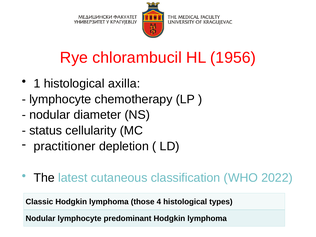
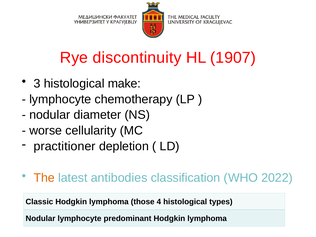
chlorambucil: chlorambucil -> discontinuity
1956: 1956 -> 1907
1: 1 -> 3
axilla: axilla -> make
status: status -> worse
The colour: black -> orange
cutaneous: cutaneous -> antibodies
